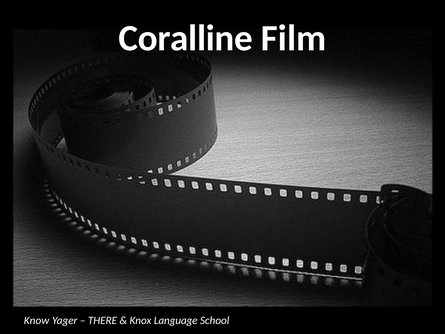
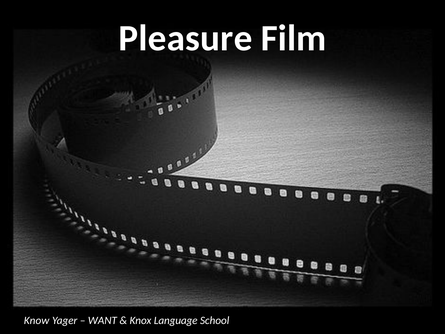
Coralline: Coralline -> Pleasure
THERE: THERE -> WANT
